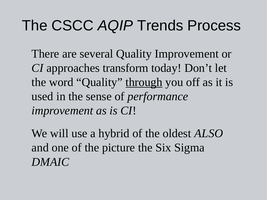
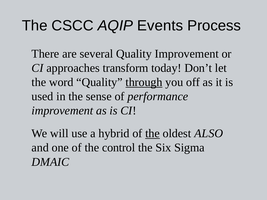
Trends: Trends -> Events
the at (153, 134) underline: none -> present
picture: picture -> control
